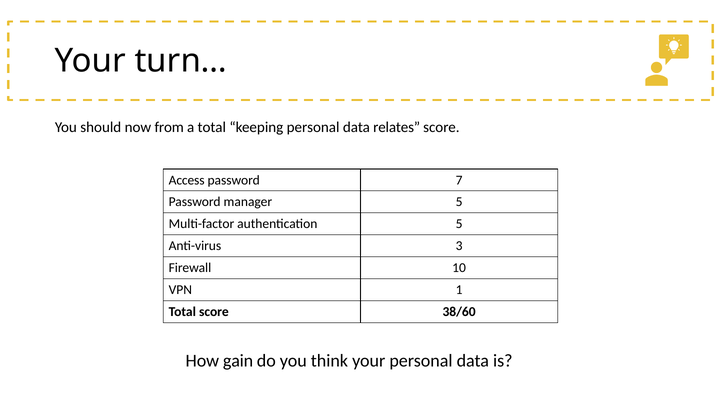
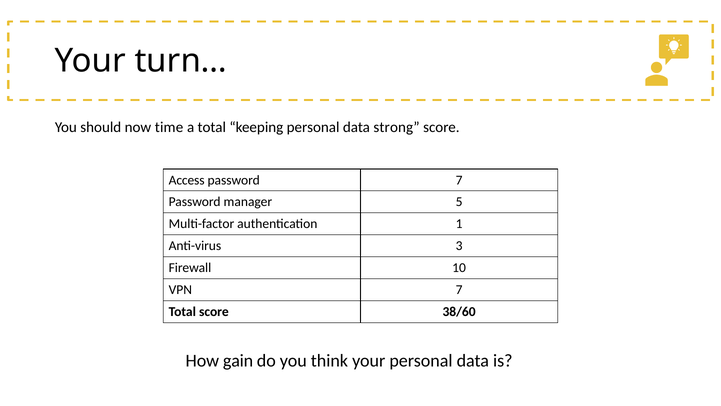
from: from -> time
relates: relates -> strong
authentication 5: 5 -> 1
VPN 1: 1 -> 7
